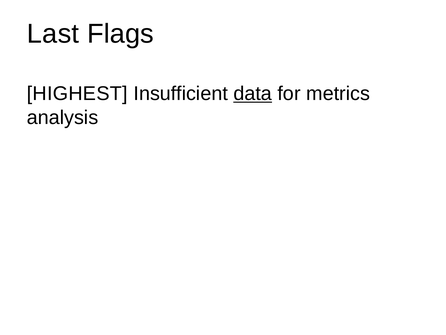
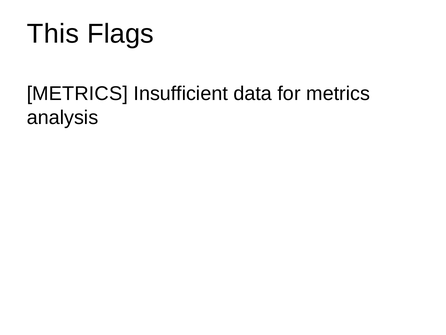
Last: Last -> This
HIGHEST at (77, 94): HIGHEST -> METRICS
data underline: present -> none
